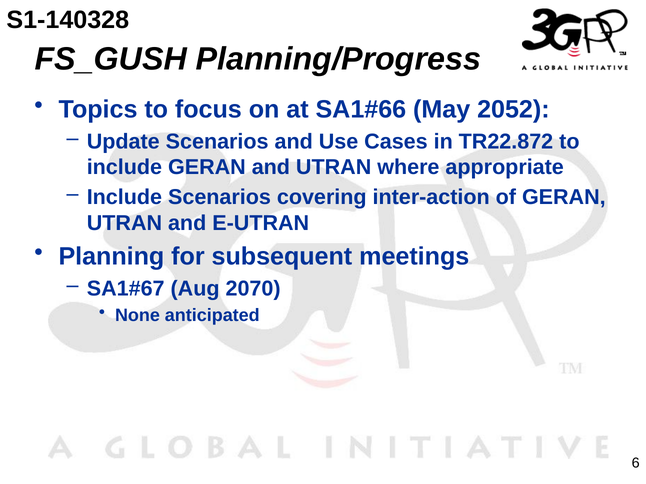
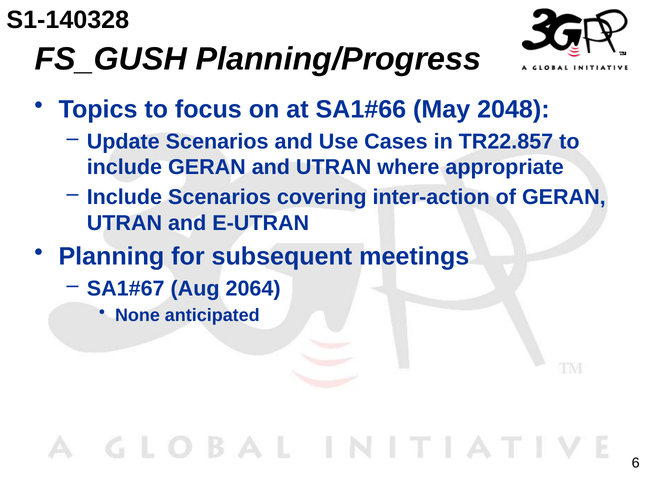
2052: 2052 -> 2048
TR22.872: TR22.872 -> TR22.857
2070: 2070 -> 2064
